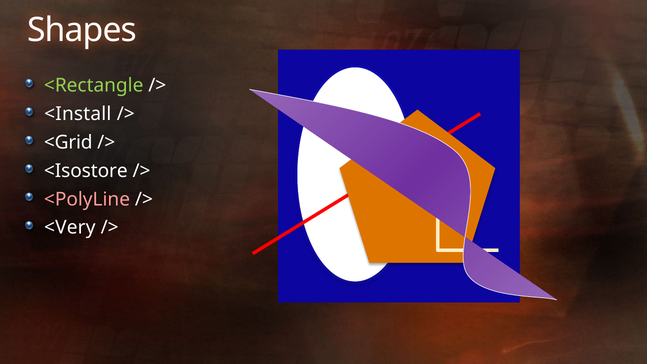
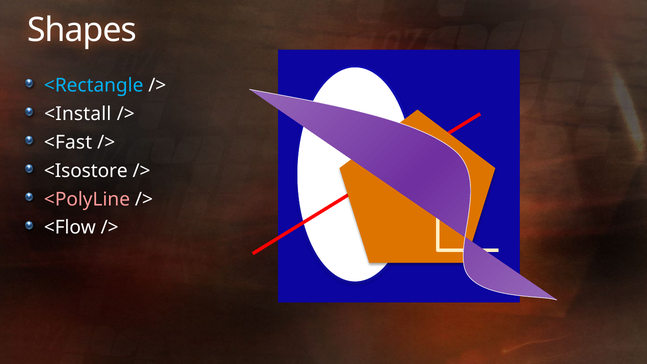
<Rectangle colour: light green -> light blue
<Grid: <Grid -> <Fast
<Very: <Very -> <Flow
